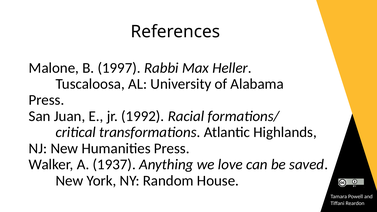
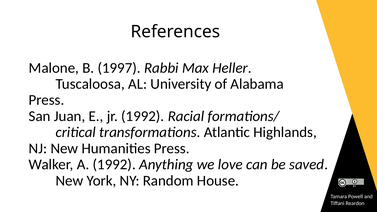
A 1937: 1937 -> 1992
